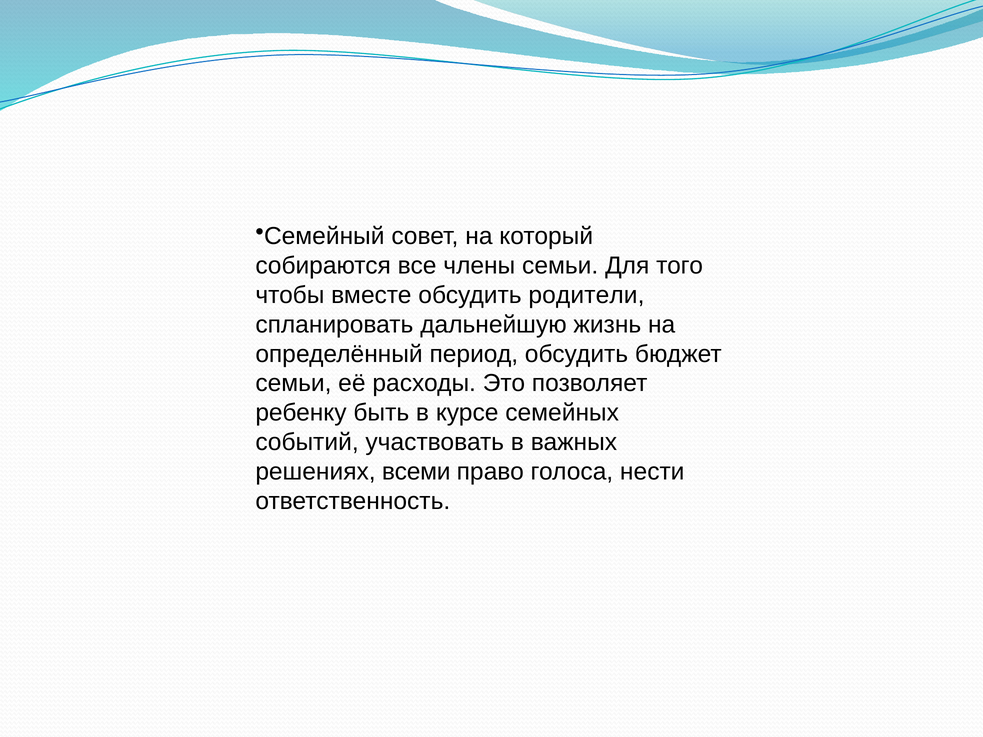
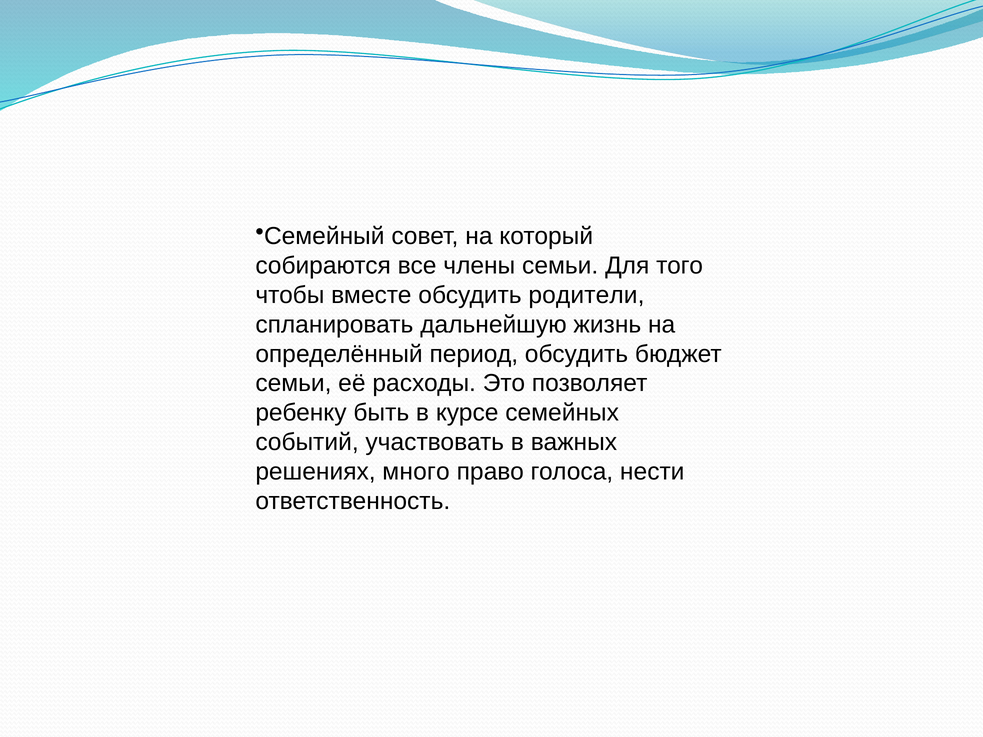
всеми: всеми -> много
